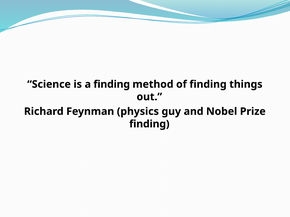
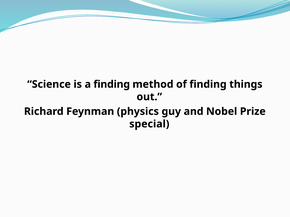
finding at (149, 124): finding -> special
